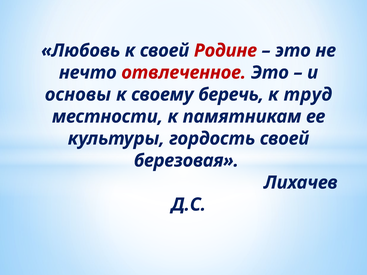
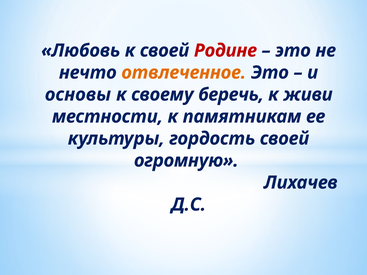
отвлеченное colour: red -> orange
труд: труд -> живи
березовая: березовая -> огромную
